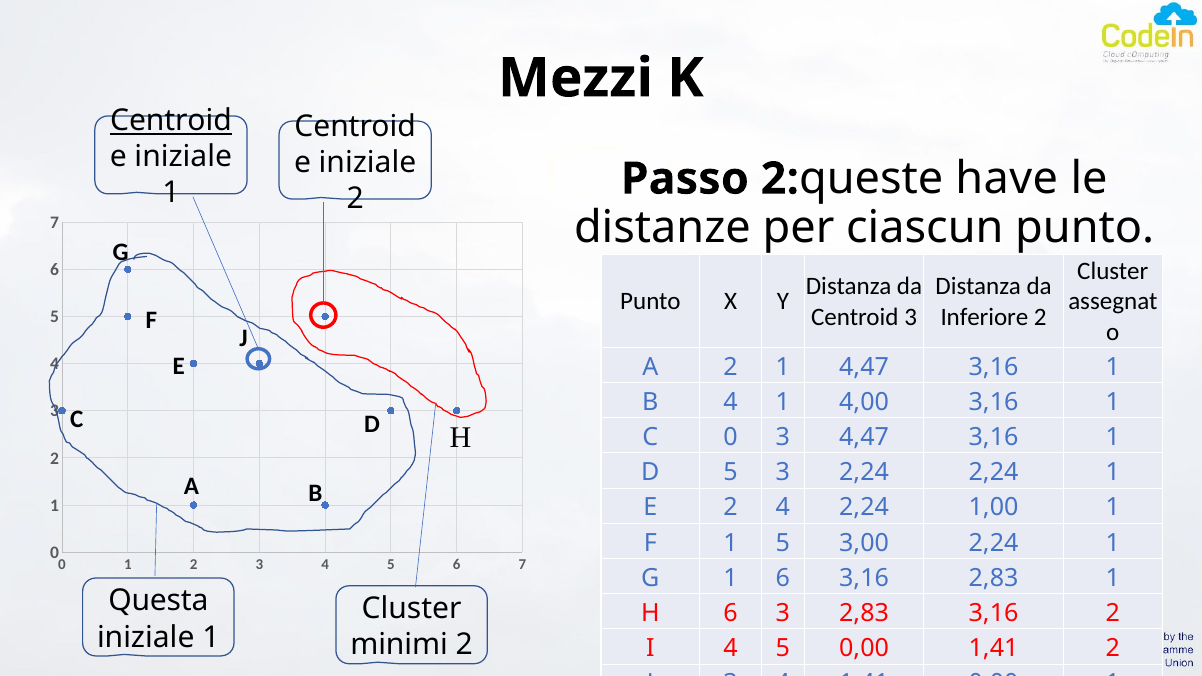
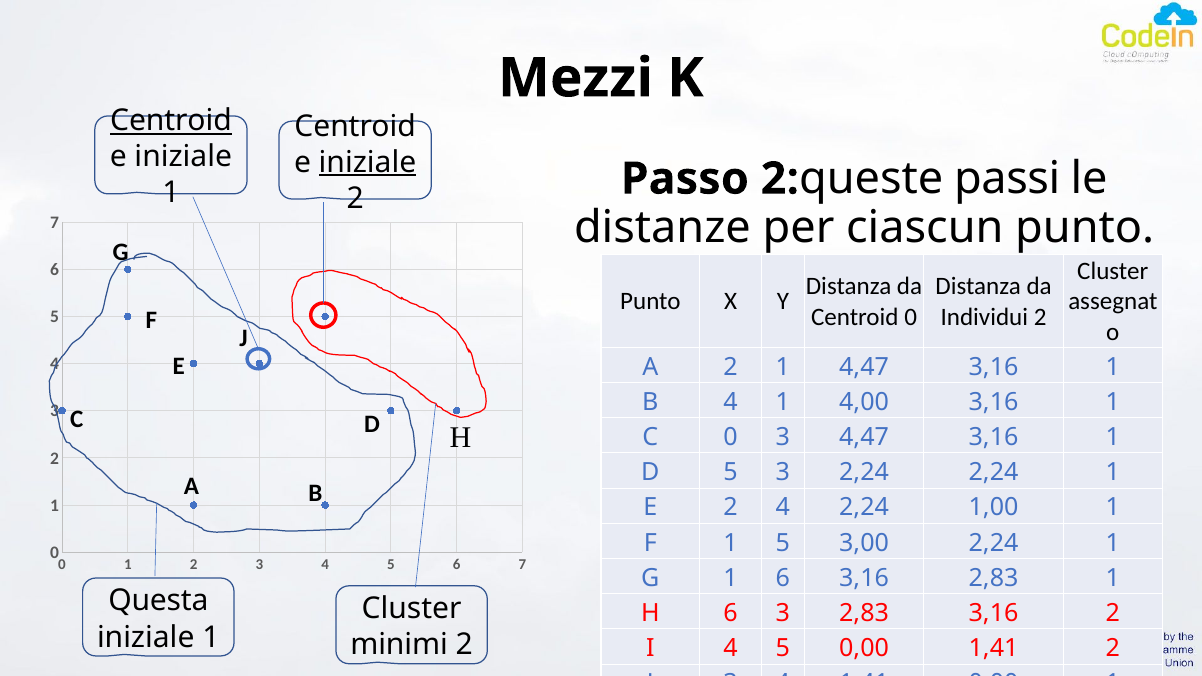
iniziale at (367, 162) underline: none -> present
have: have -> passi
Centroid 3: 3 -> 0
Inferiore: Inferiore -> Individui
